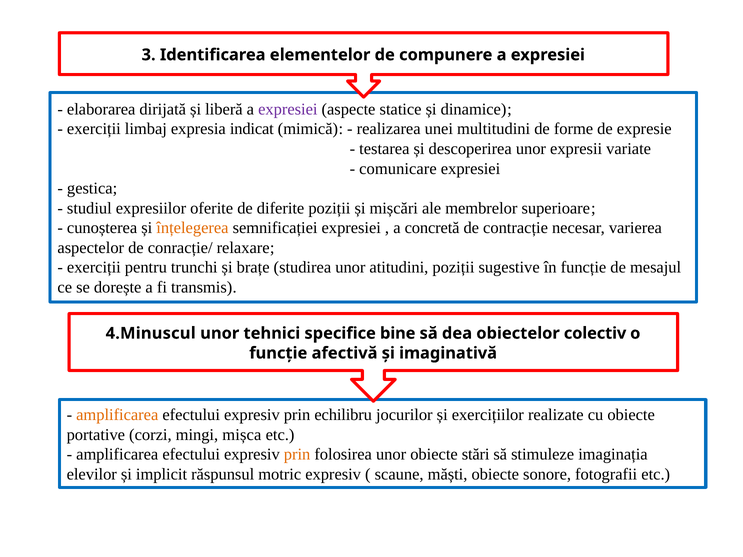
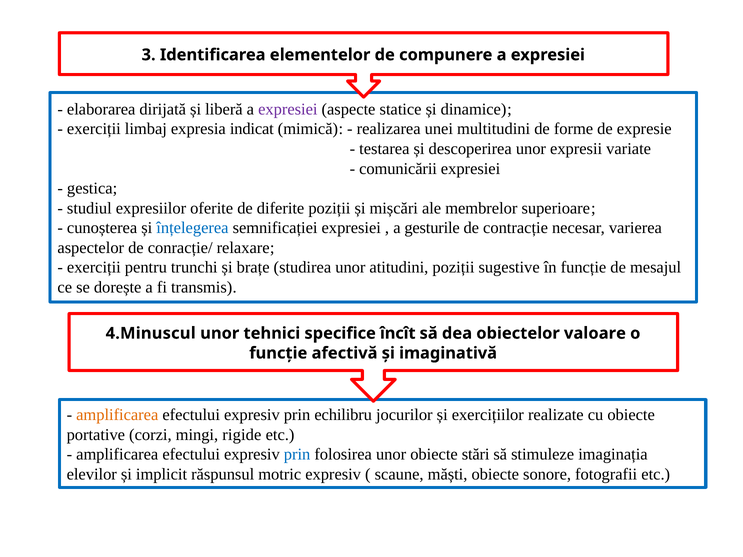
comunicare: comunicare -> comunicării
înțelegerea colour: orange -> blue
concretă: concretă -> gesturile
bine: bine -> încît
colectiv: colectiv -> valoare
mișca: mișca -> rigide
prin at (297, 455) colour: orange -> blue
